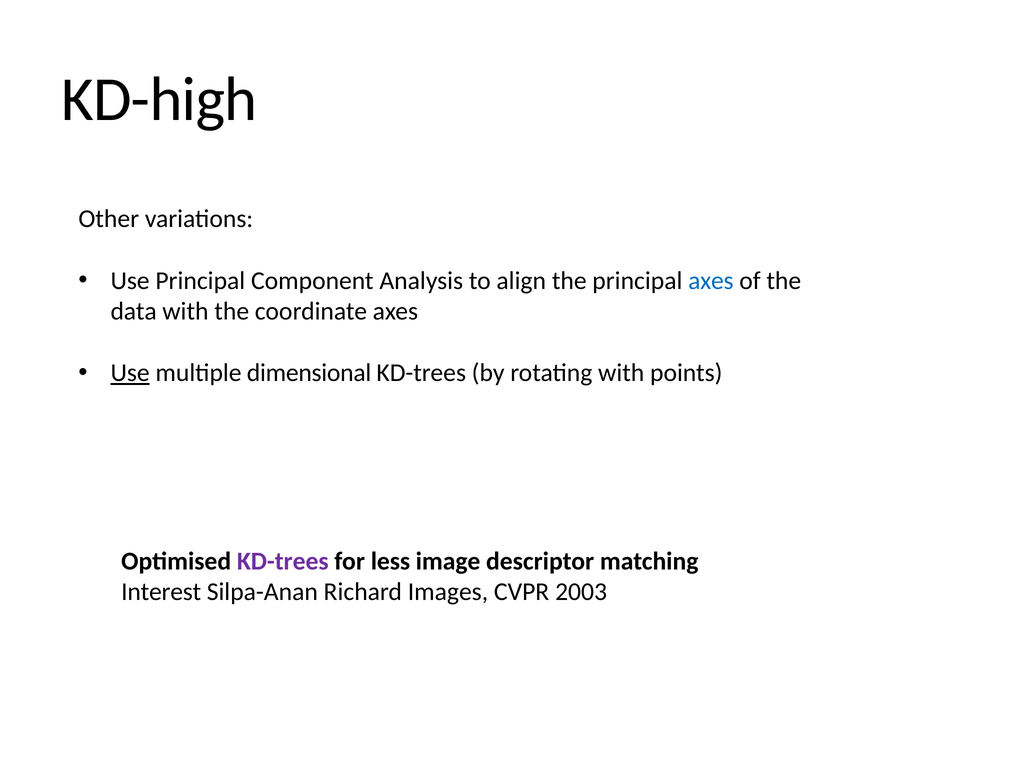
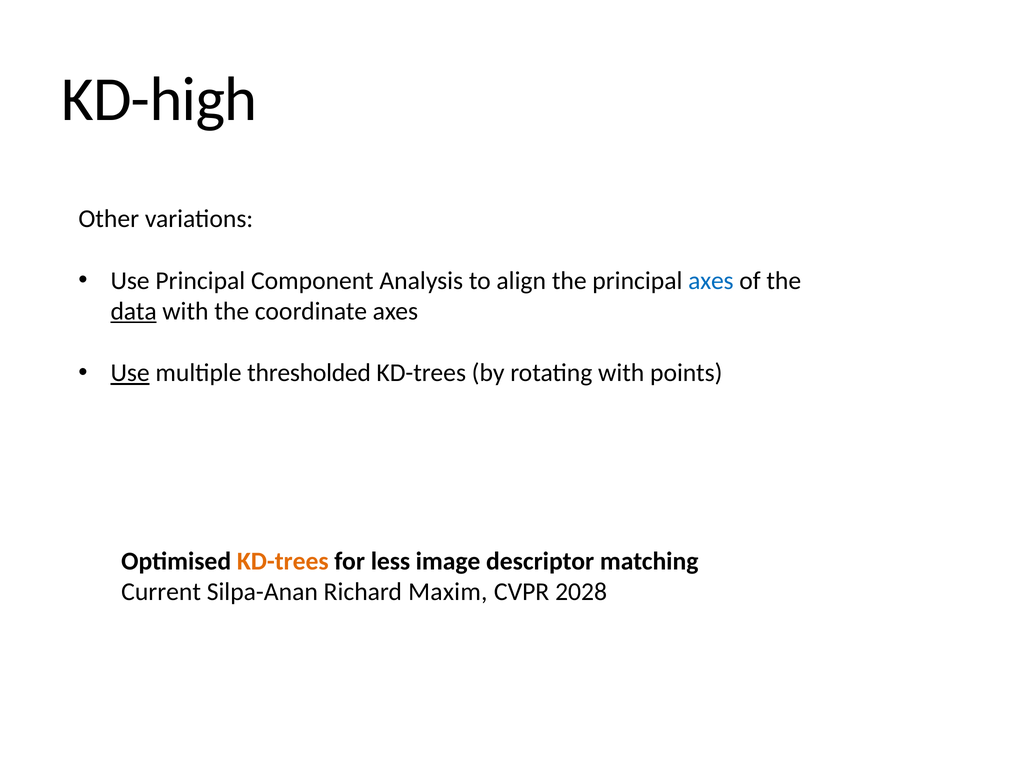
data underline: none -> present
dimensional: dimensional -> thresholded
KD-trees at (283, 561) colour: purple -> orange
Interest: Interest -> Current
Images: Images -> Maxim
2003: 2003 -> 2028
